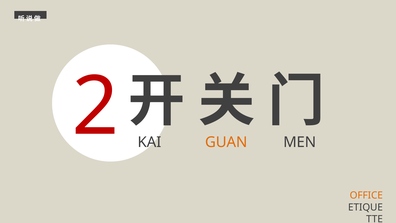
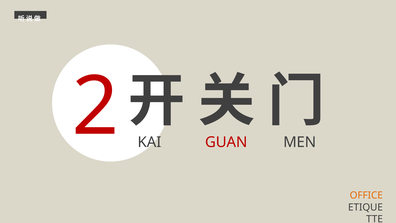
GUAN colour: orange -> red
